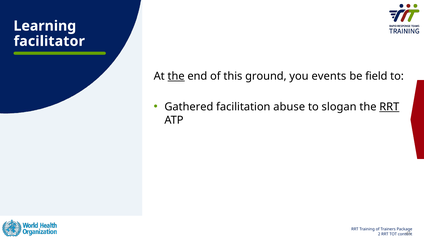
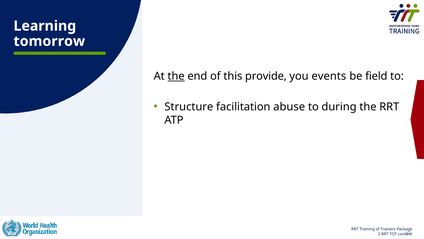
facilitator: facilitator -> tomorrow
ground: ground -> provide
Gathered: Gathered -> Structure
slogan: slogan -> during
RRT at (389, 107) underline: present -> none
